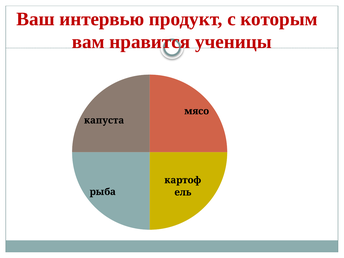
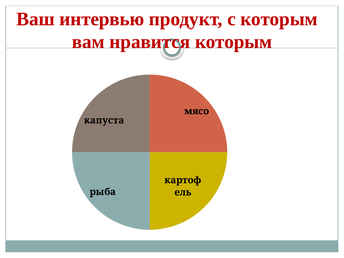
нравится ученицы: ученицы -> которым
